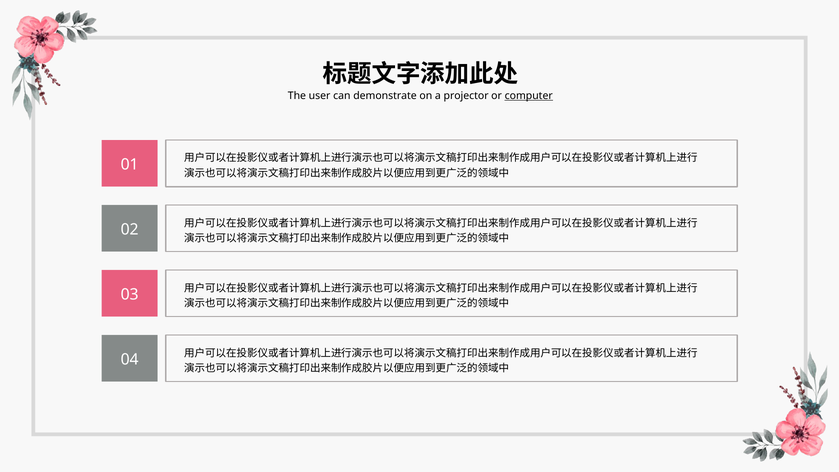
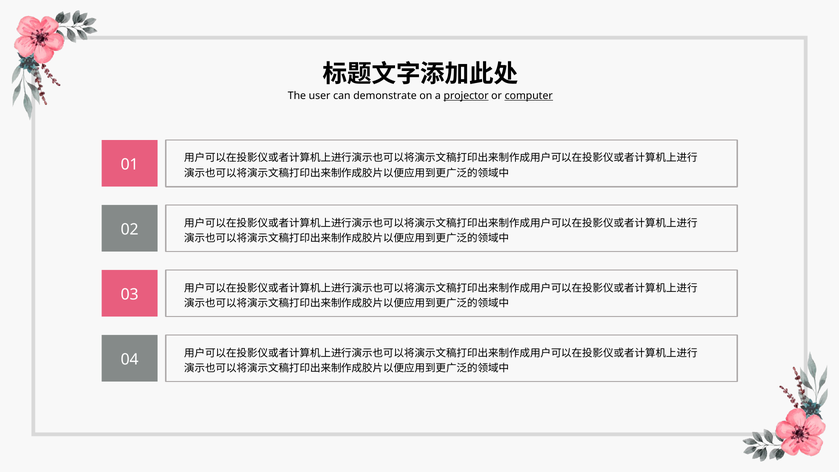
projector underline: none -> present
